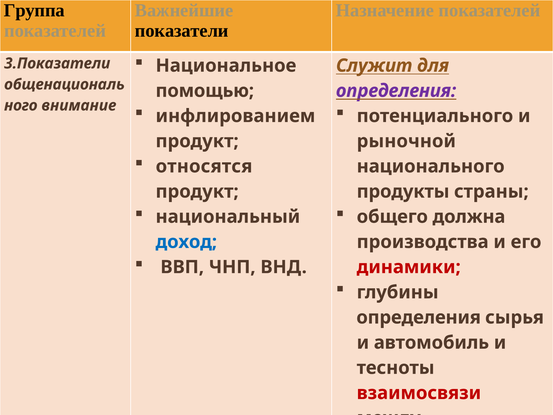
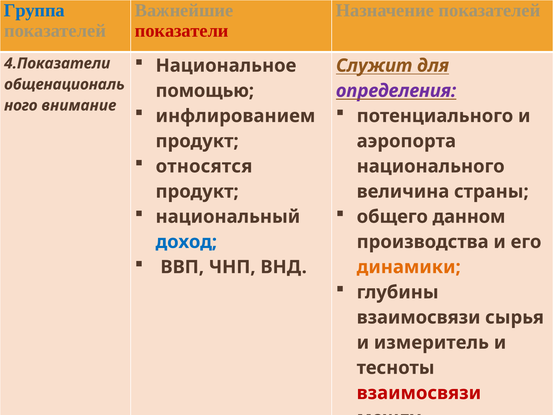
Группа colour: black -> blue
показатели colour: black -> red
3.Показатели: 3.Показатели -> 4.Показатели
рыночной: рыночной -> аэропорта
продукты: продукты -> величина
должна: должна -> данном
динамики colour: red -> orange
определения at (419, 317): определения -> взаимосвязи
автомобиль: автомобиль -> измеритель
